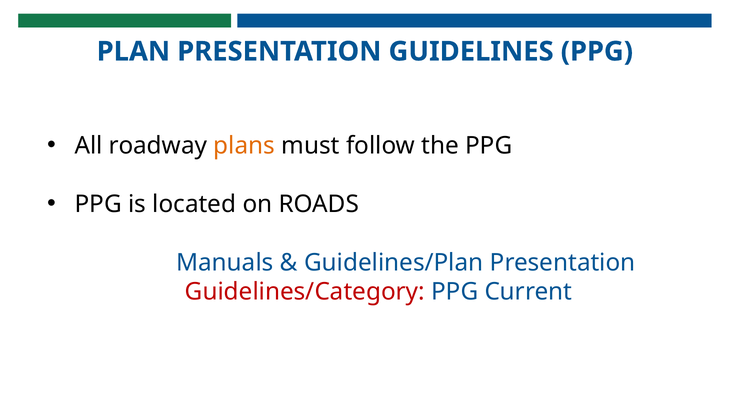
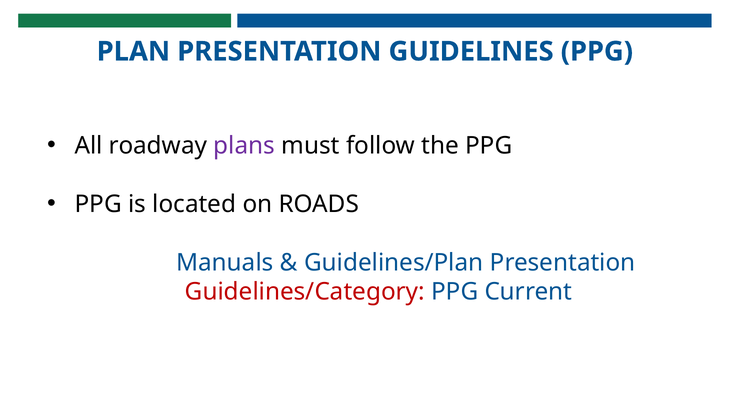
plans colour: orange -> purple
